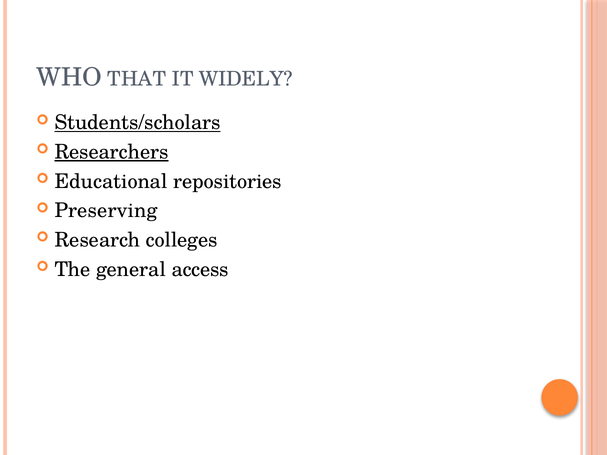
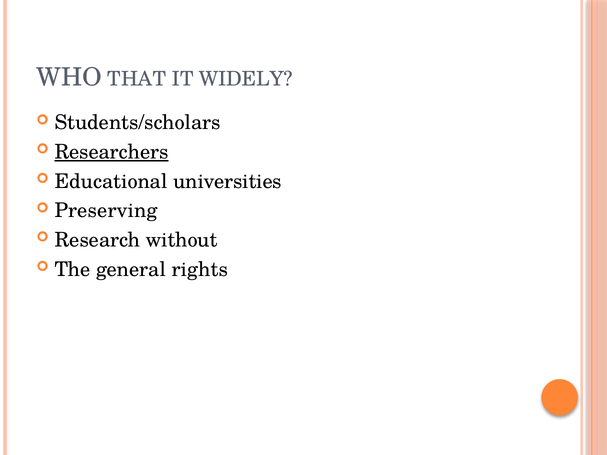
Students/scholars underline: present -> none
repositories: repositories -> universities
colleges: colleges -> without
access: access -> rights
